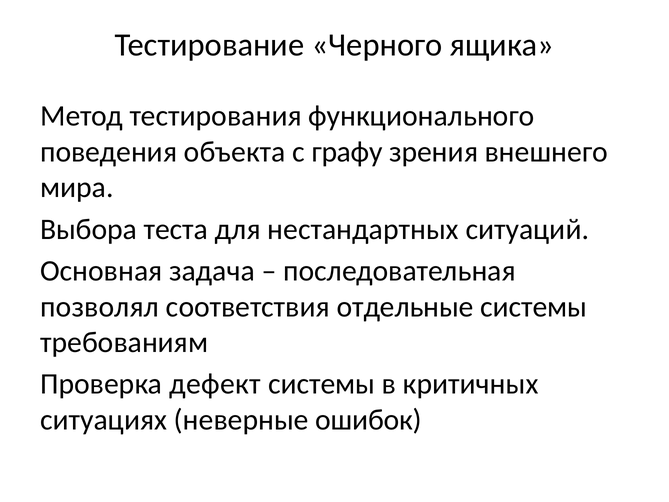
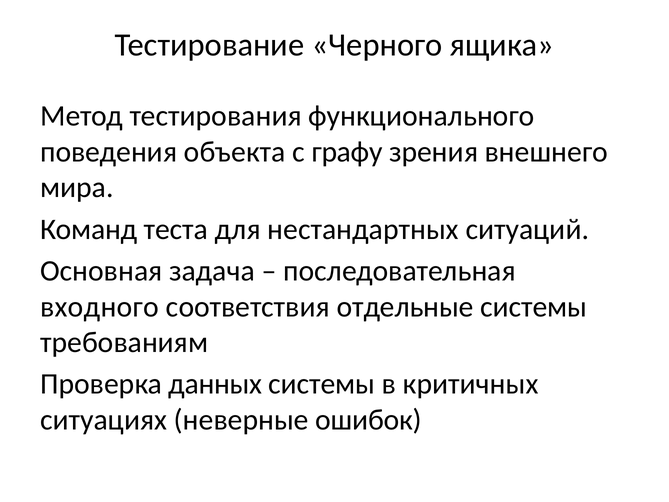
Выбора: Выбора -> Команд
позволял: позволял -> входного
дефект: дефект -> данных
